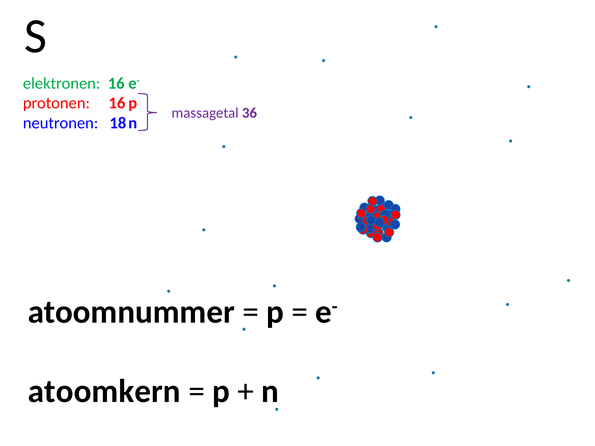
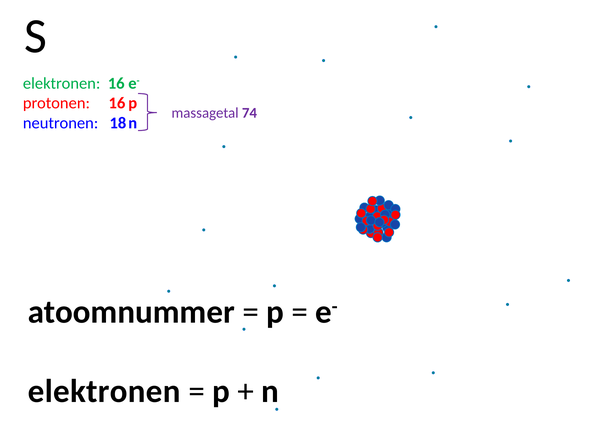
36: 36 -> 74
atoomkern at (104, 391): atoomkern -> elektronen
